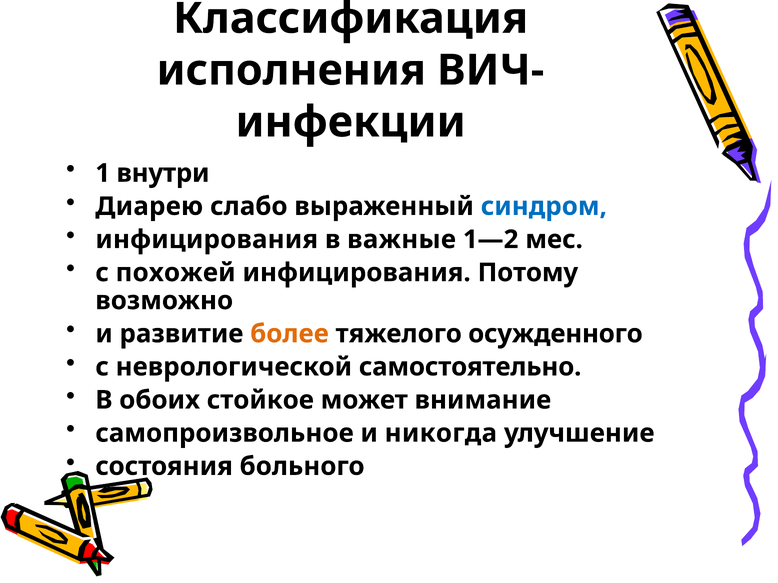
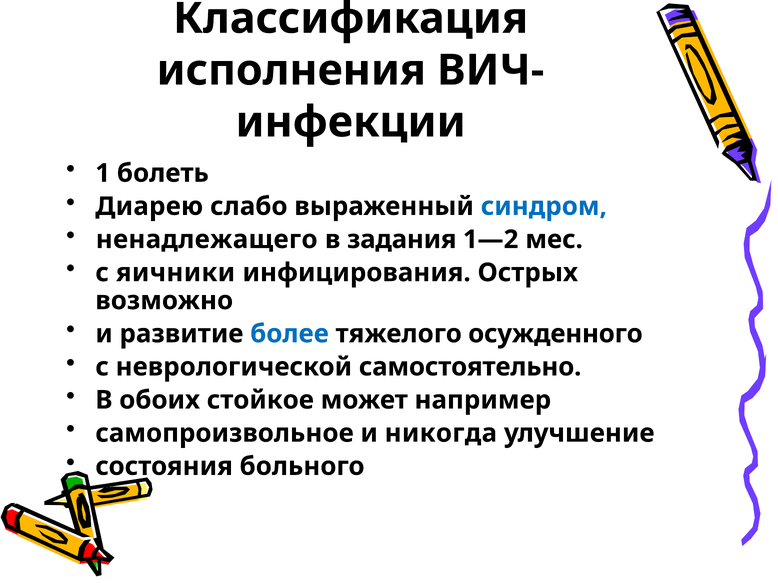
внутри: внутри -> болеть
инфицирования at (207, 240): инфицирования -> ненадлежащего
важные: важные -> задания
похожей: похожей -> яичники
Потому: Потому -> Острых
более colour: orange -> blue
внимание: внимание -> например
